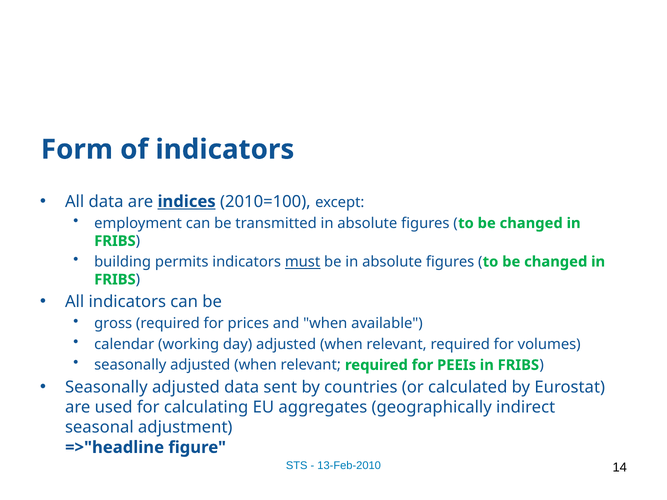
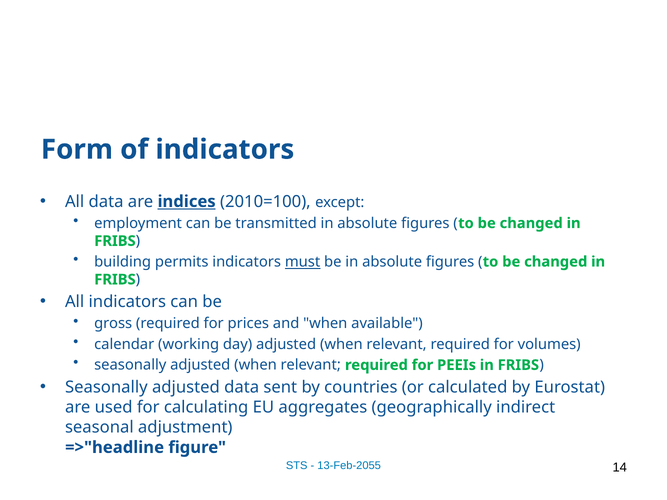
13-Feb-2010: 13-Feb-2010 -> 13-Feb-2055
